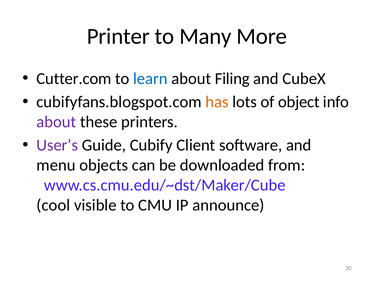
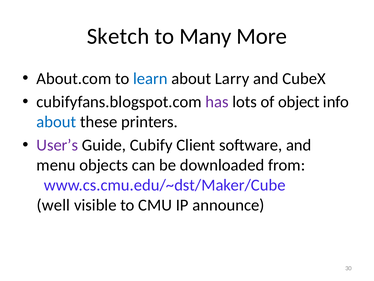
Printer: Printer -> Sketch
Cutter.com: Cutter.com -> About.com
Filing: Filing -> Larry
has colour: orange -> purple
about at (56, 122) colour: purple -> blue
cool: cool -> well
